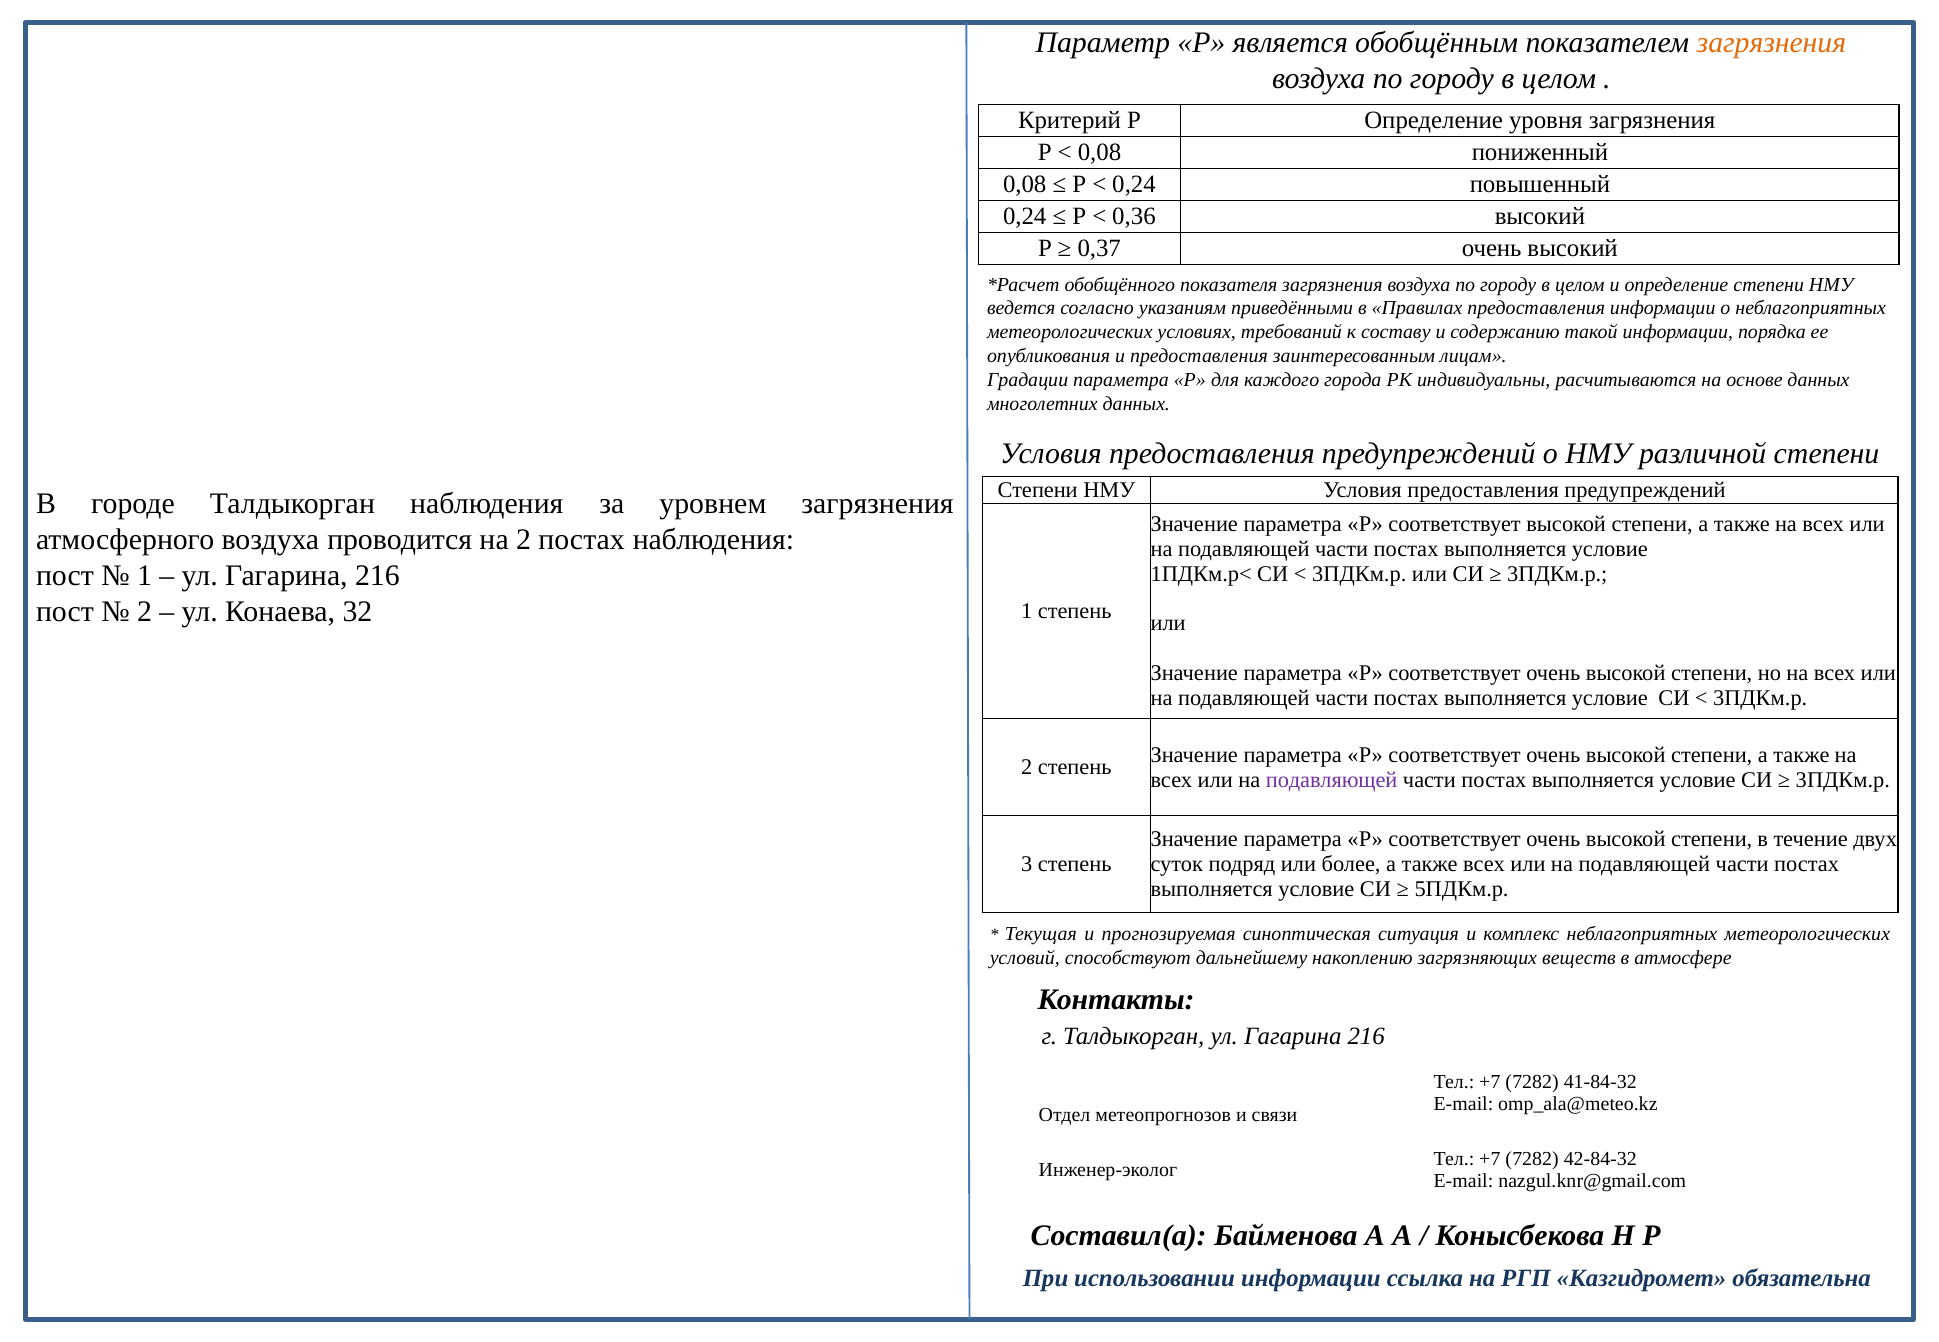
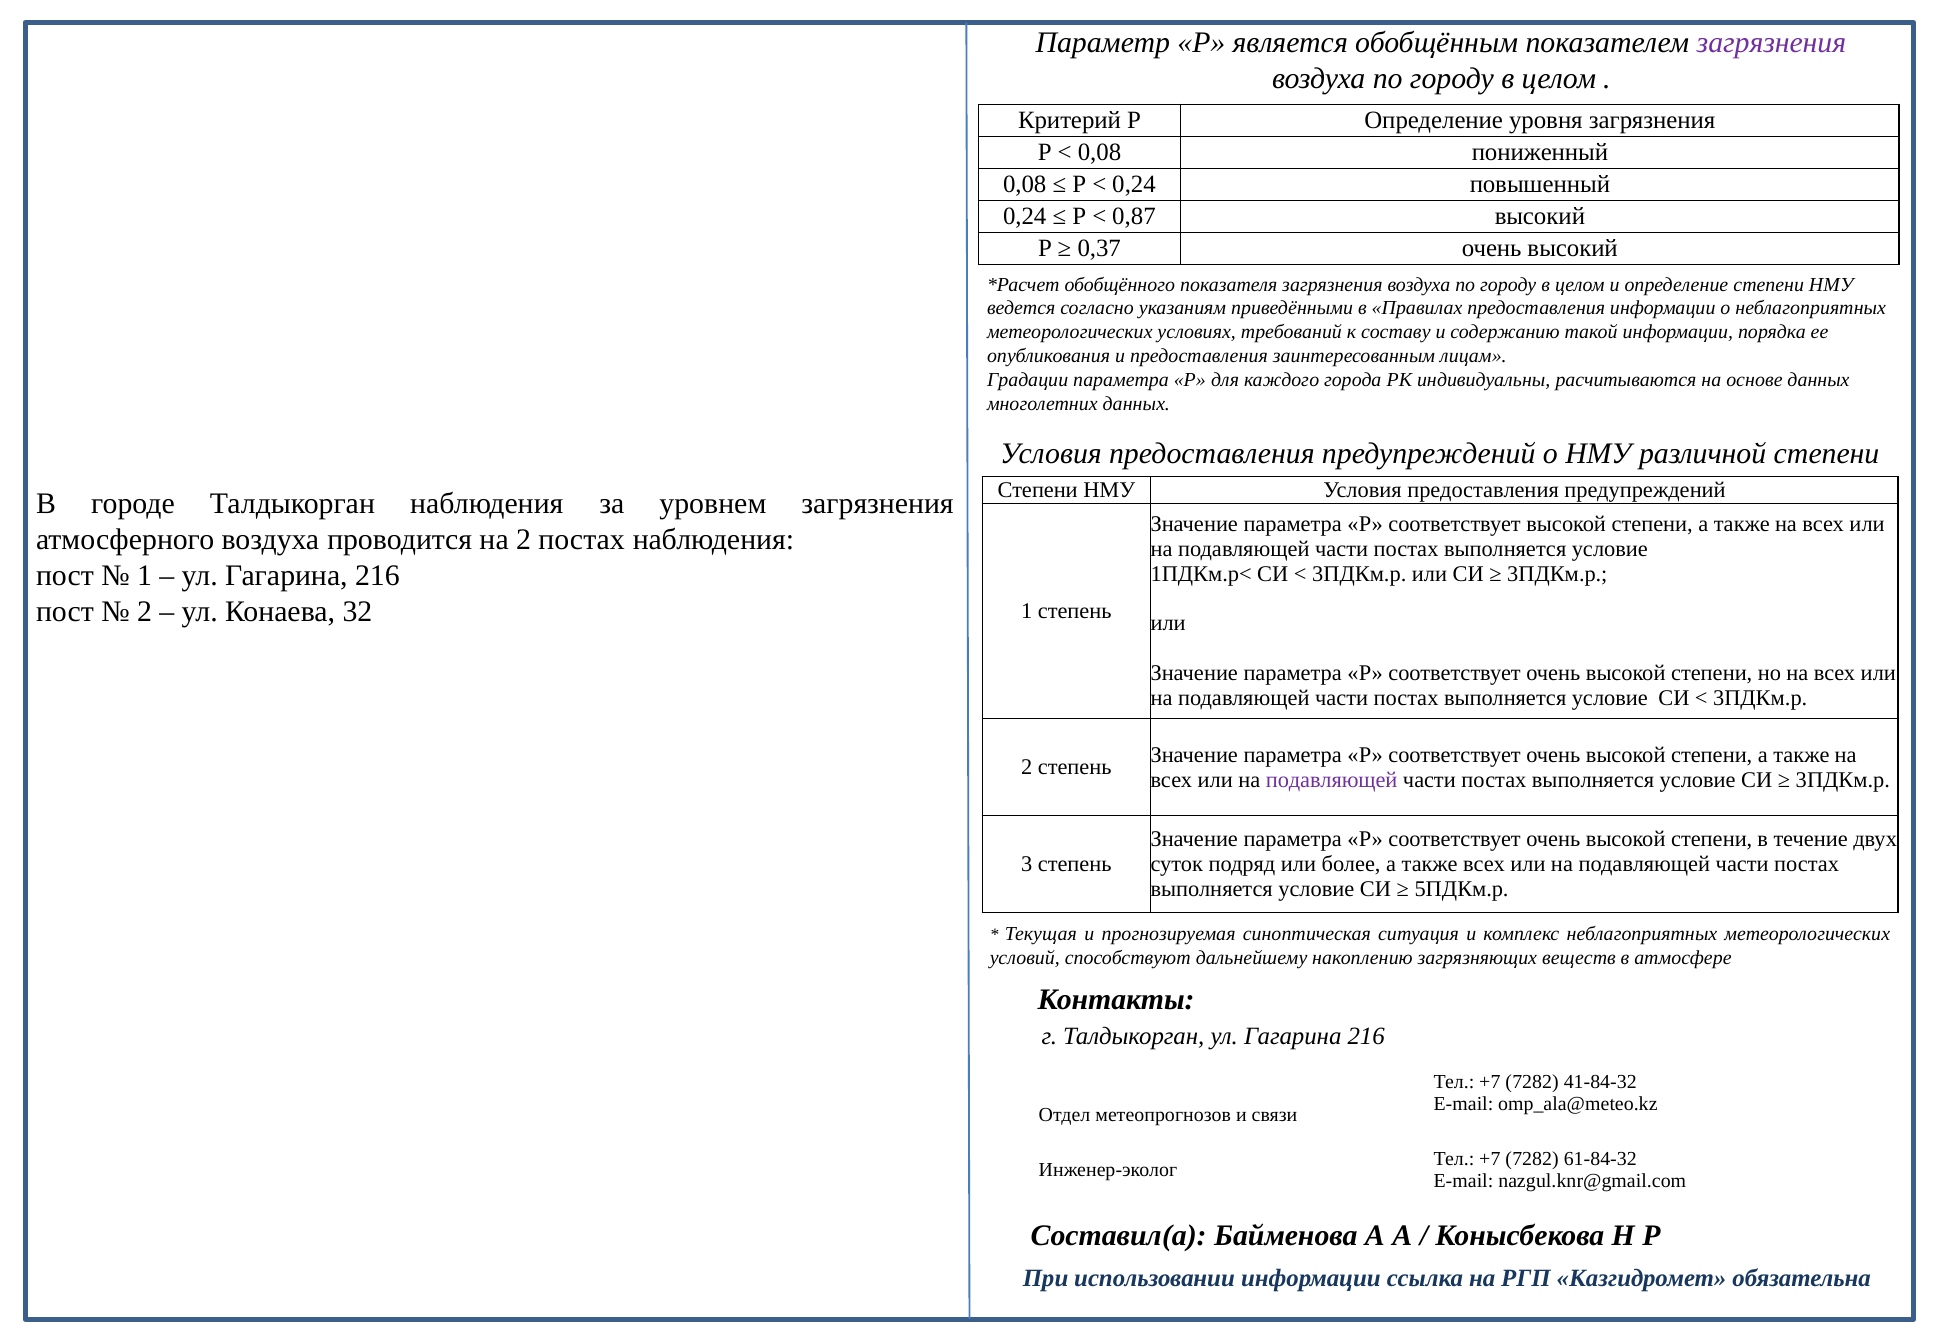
загрязнения at (1771, 43) colour: orange -> purple
0,36: 0,36 -> 0,87
42-84-32: 42-84-32 -> 61-84-32
